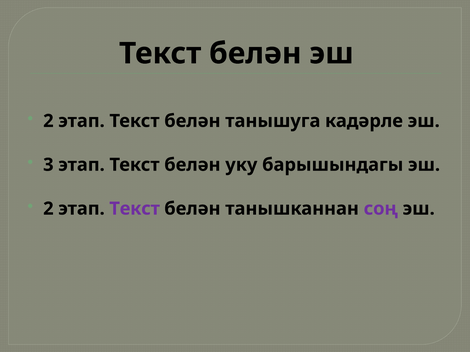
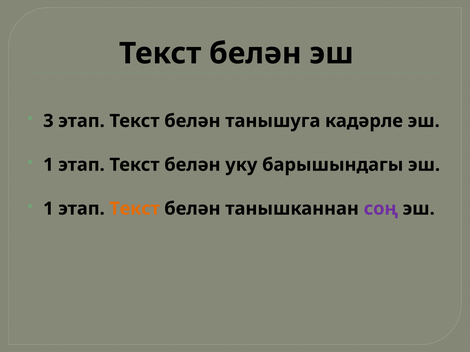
2 at (48, 121): 2 -> 3
3 at (48, 165): 3 -> 1
2 at (48, 209): 2 -> 1
Текст at (135, 209) colour: purple -> orange
